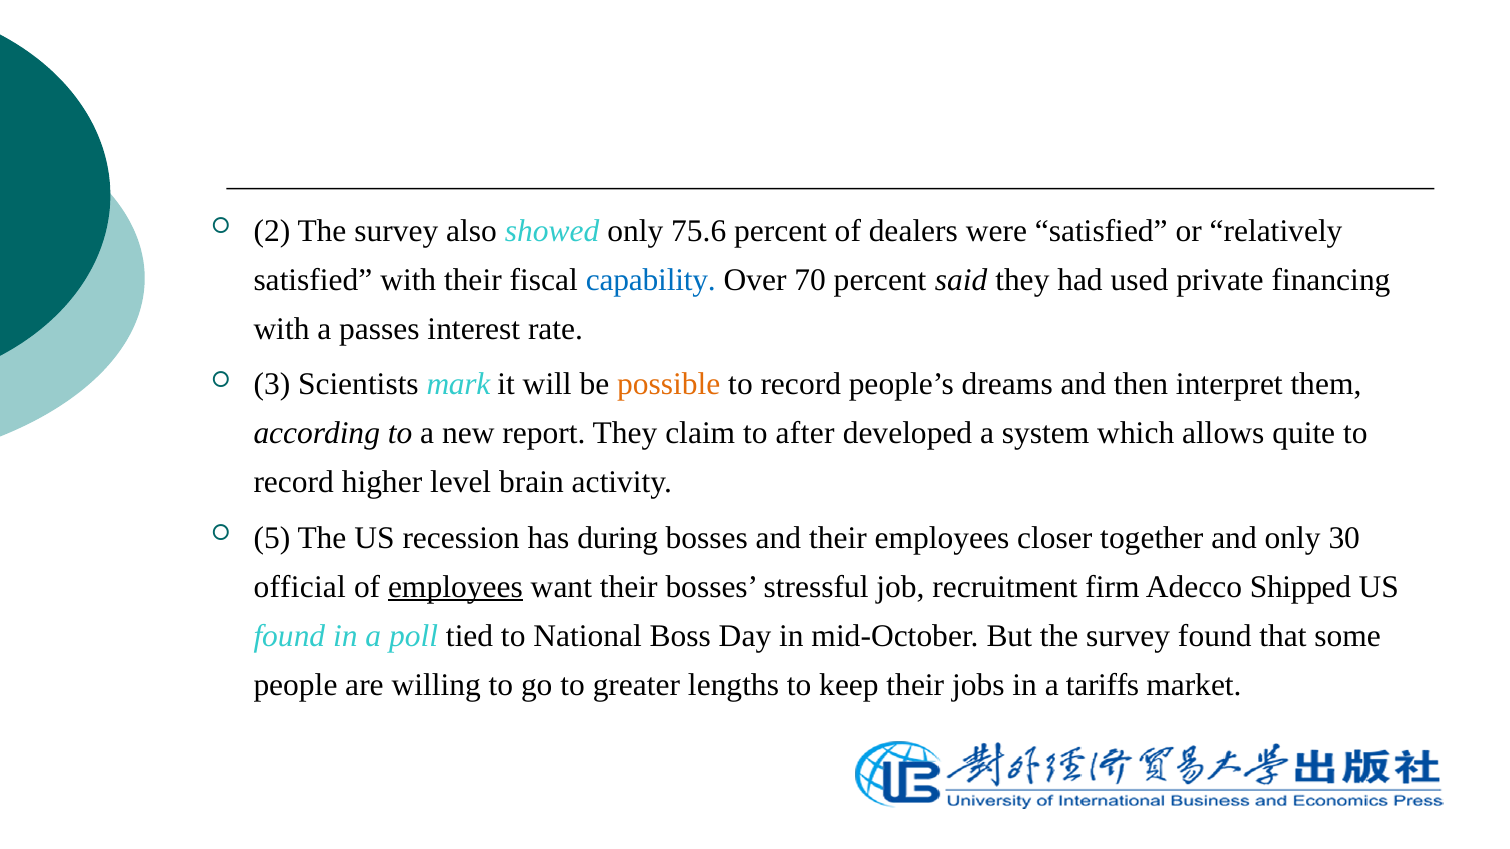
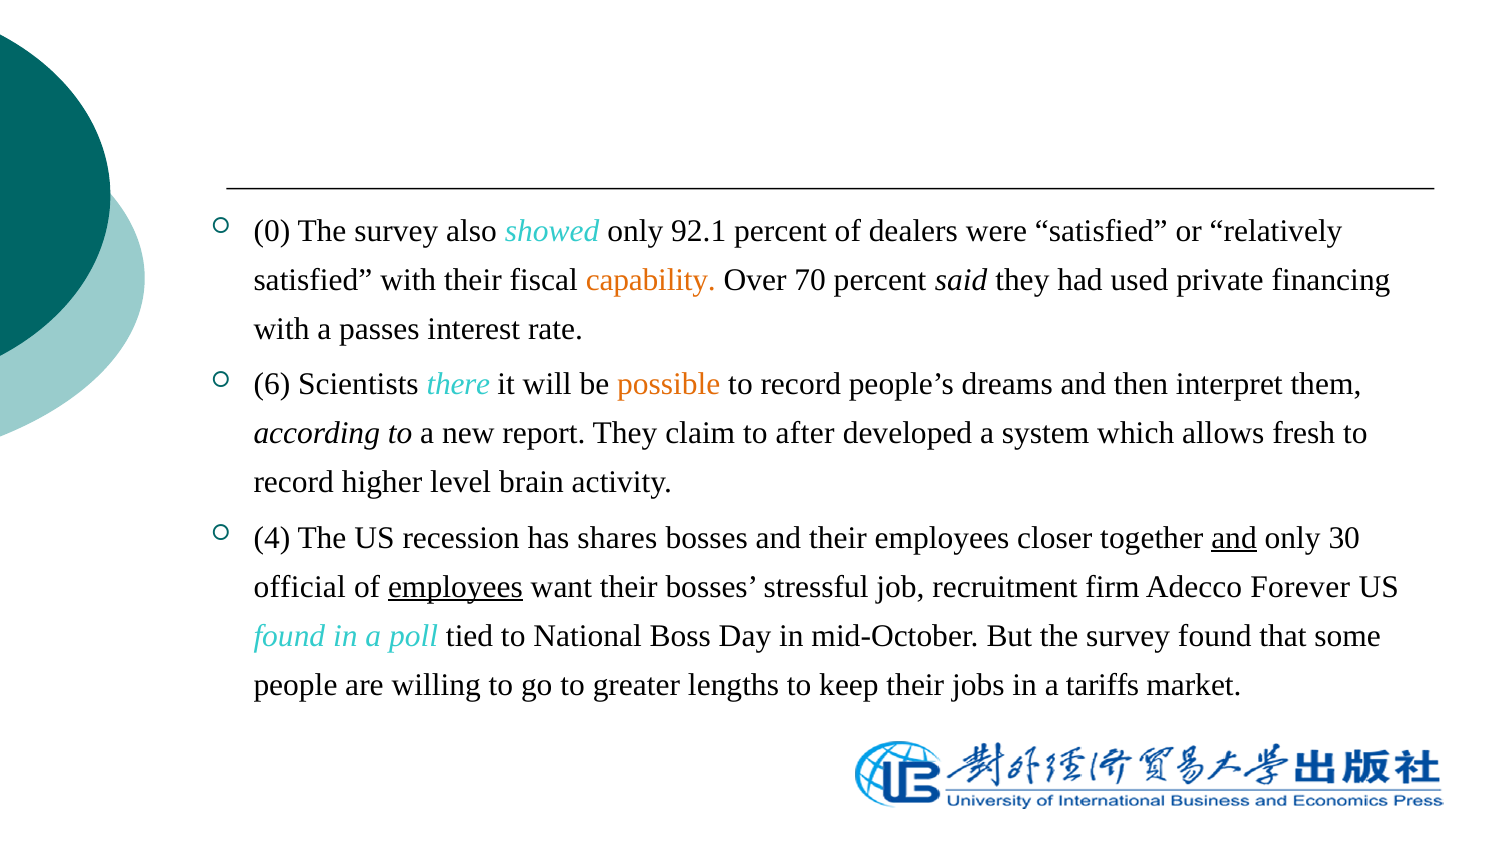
2: 2 -> 0
75.6: 75.6 -> 92.1
capability colour: blue -> orange
3: 3 -> 6
mark: mark -> there
quite: quite -> fresh
5: 5 -> 4
during: during -> shares
and at (1234, 538) underline: none -> present
Shipped: Shipped -> Forever
